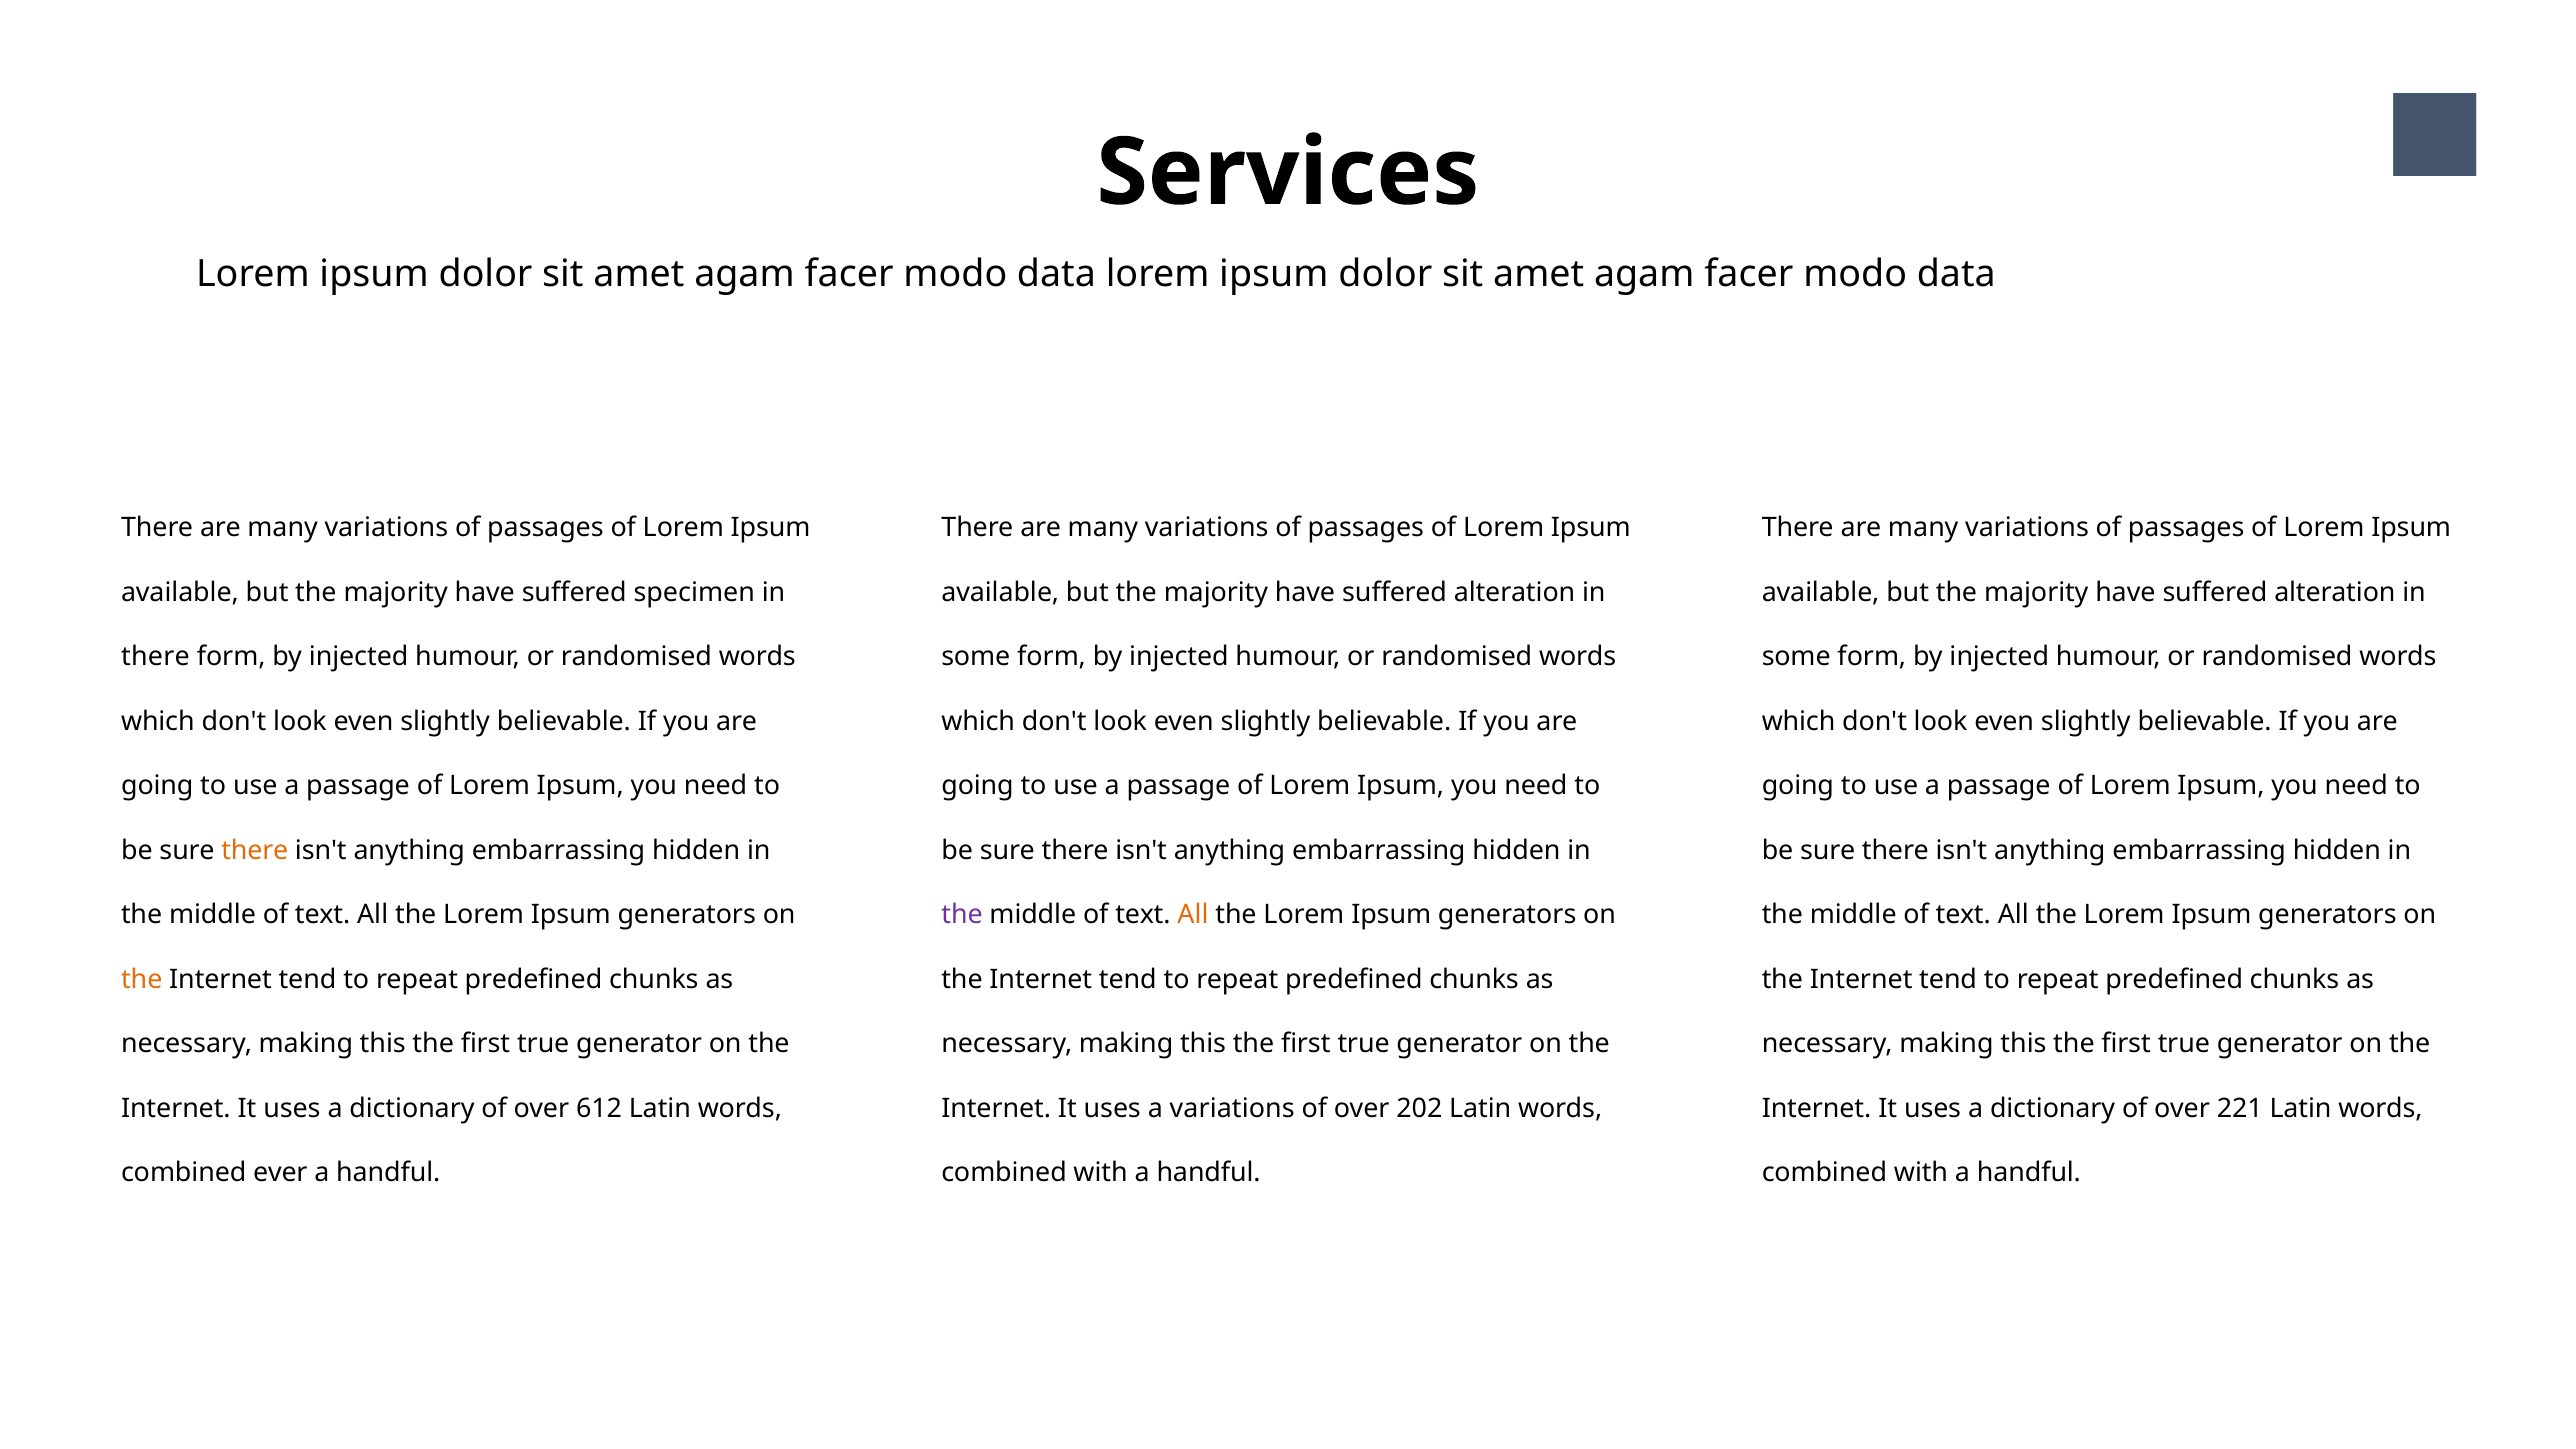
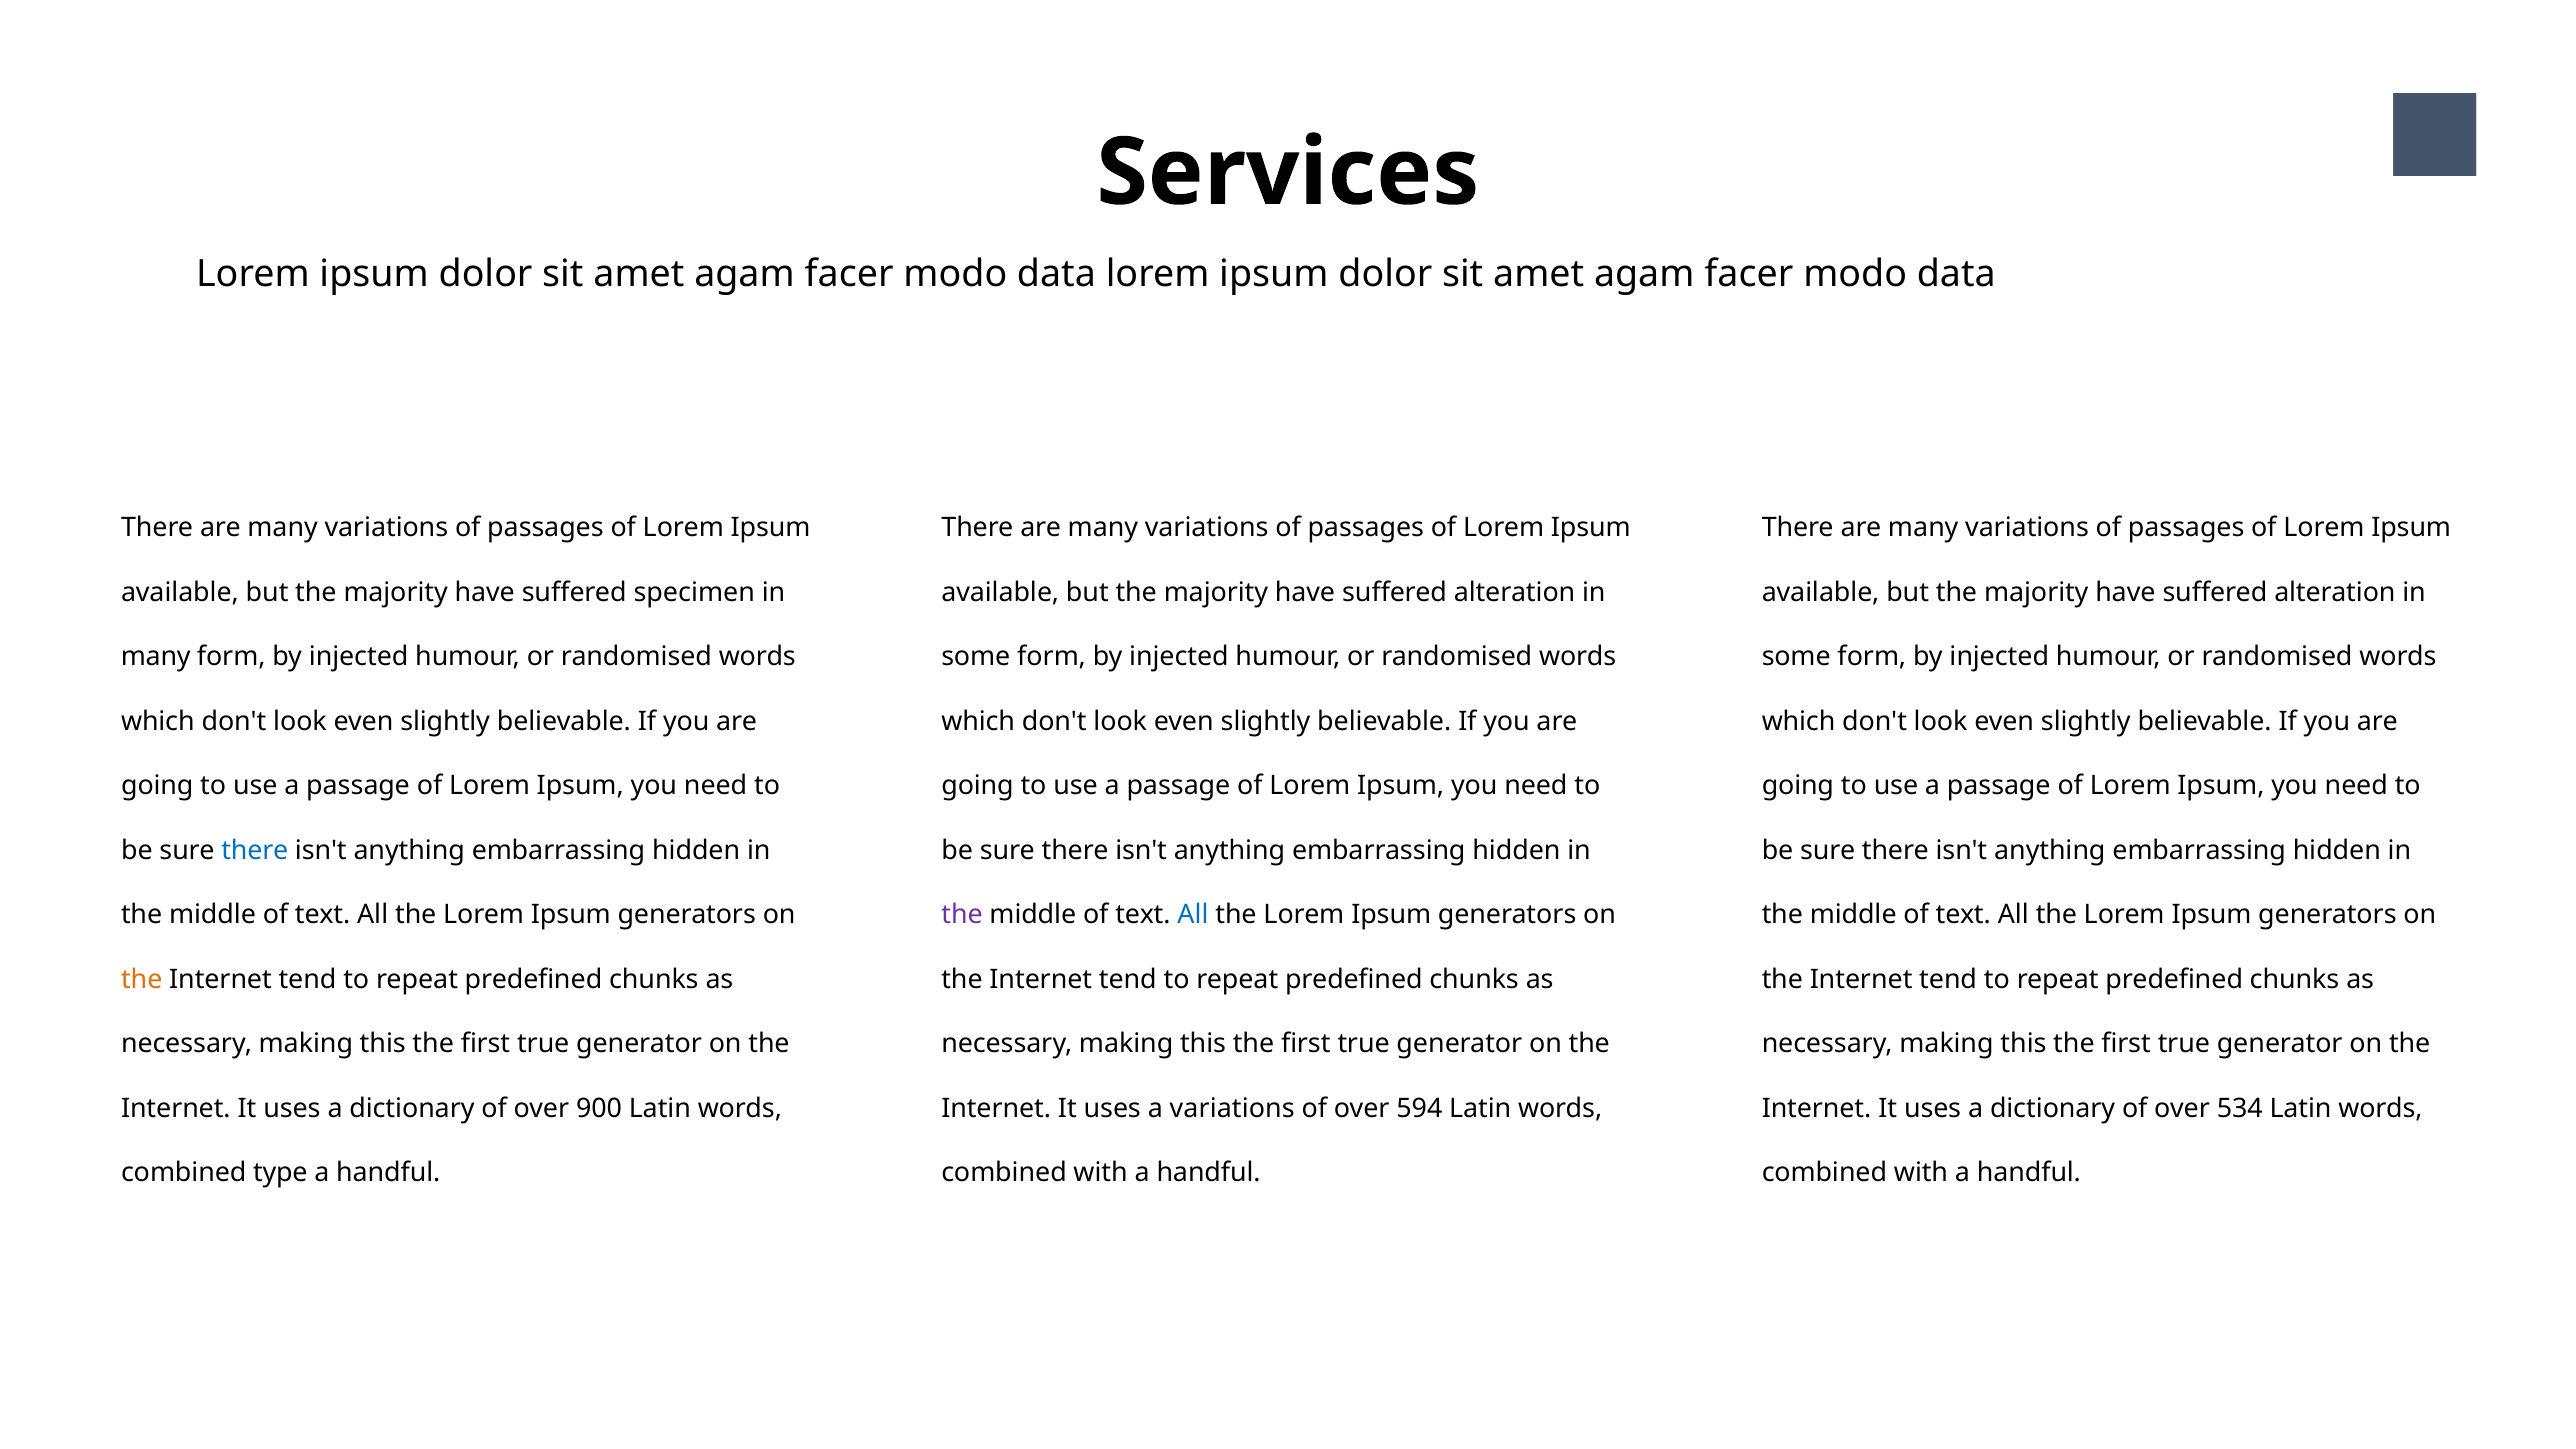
there at (155, 657): there -> many
there at (255, 851) colour: orange -> blue
All at (1193, 915) colour: orange -> blue
612: 612 -> 900
202: 202 -> 594
221: 221 -> 534
ever: ever -> type
